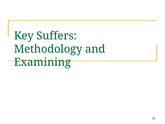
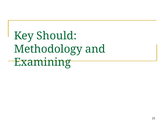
Suffers: Suffers -> Should
